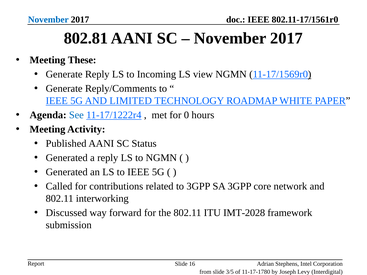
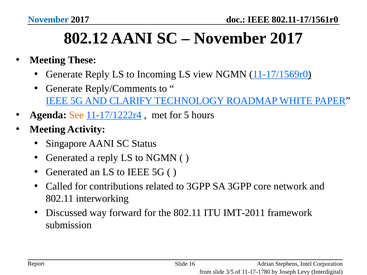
802.81: 802.81 -> 802.12
LIMITED: LIMITED -> CLARIFY
See colour: blue -> orange
0: 0 -> 5
Published: Published -> Singapore
IMT-2028: IMT-2028 -> IMT-2011
